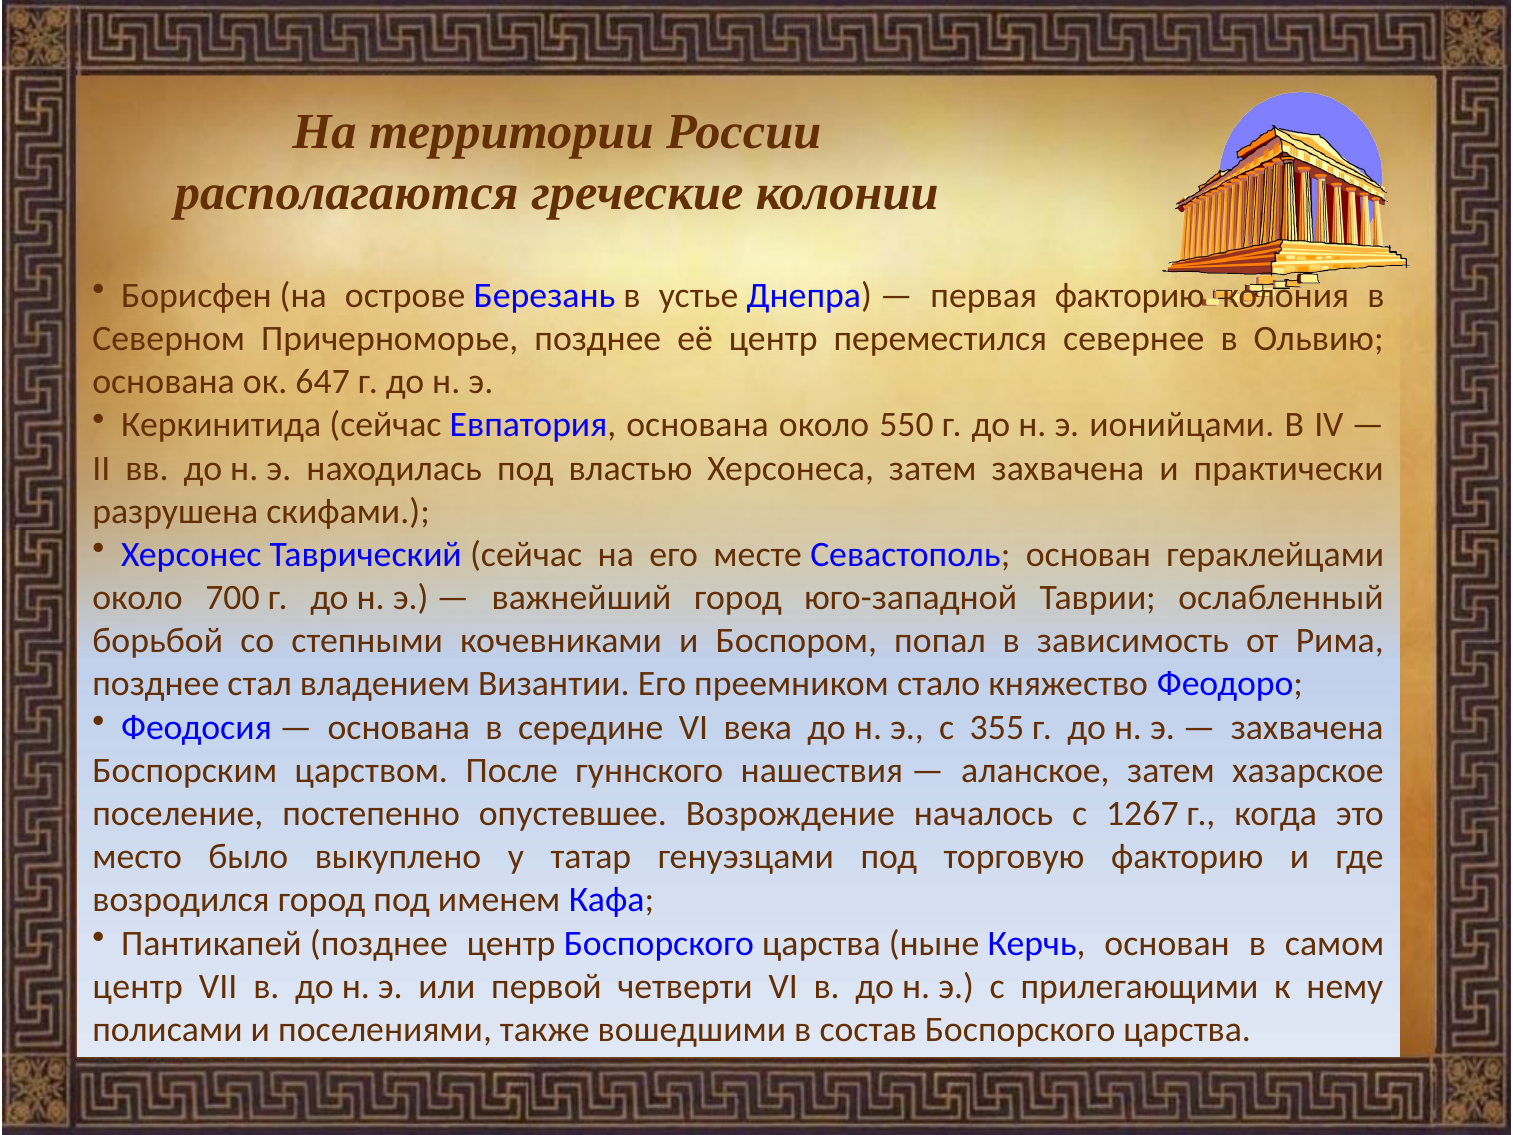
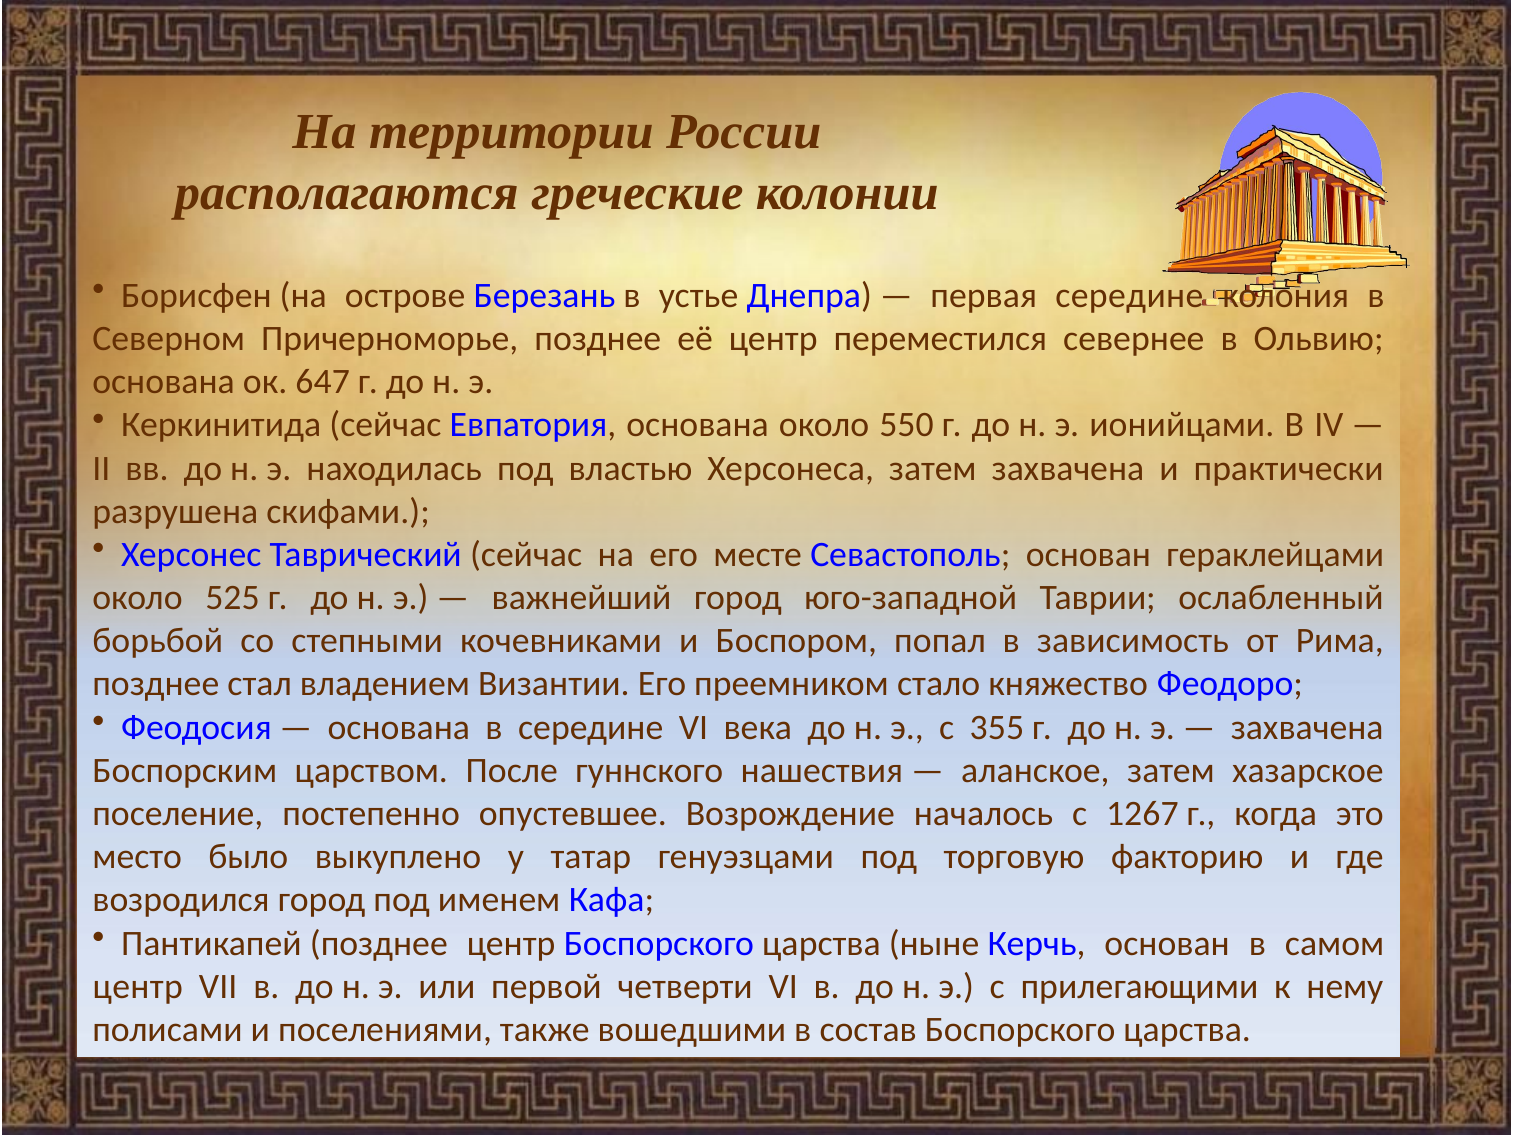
первая факторию: факторию -> середине
700: 700 -> 525
